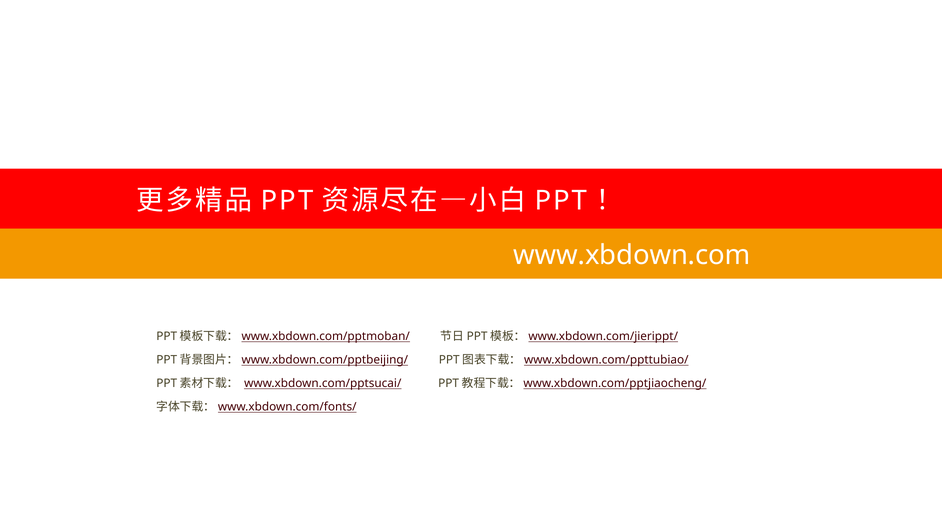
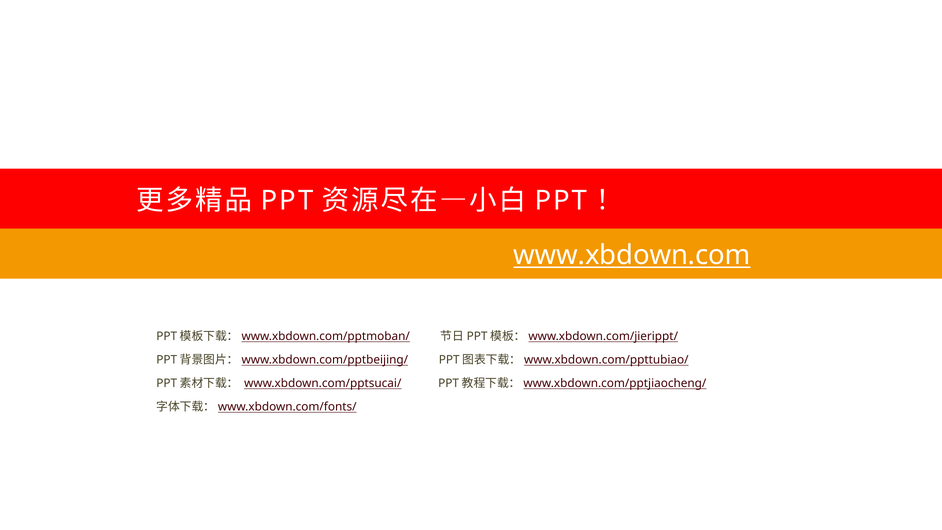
www.xbdown.com underline: none -> present
